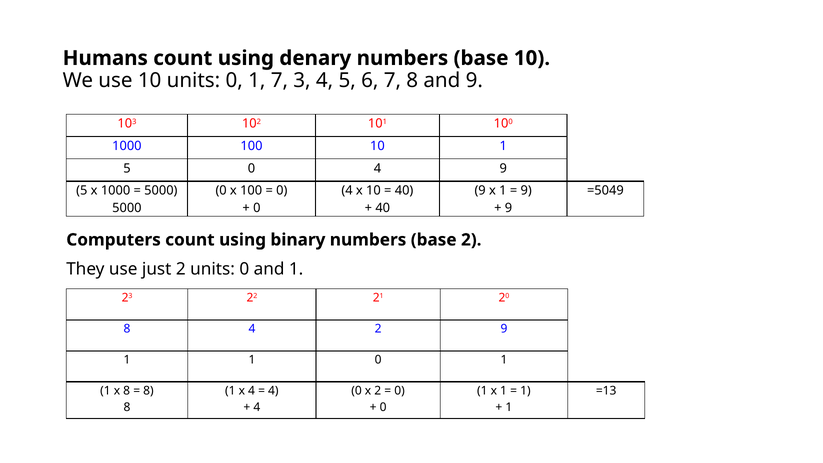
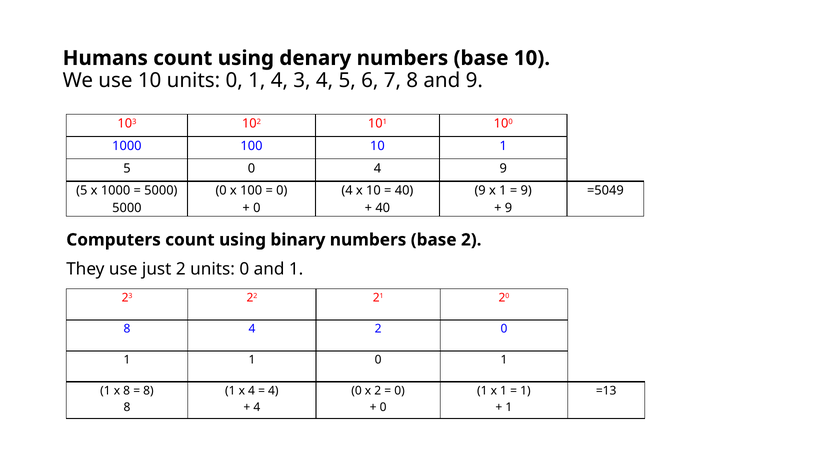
1 7: 7 -> 4
2 9: 9 -> 0
